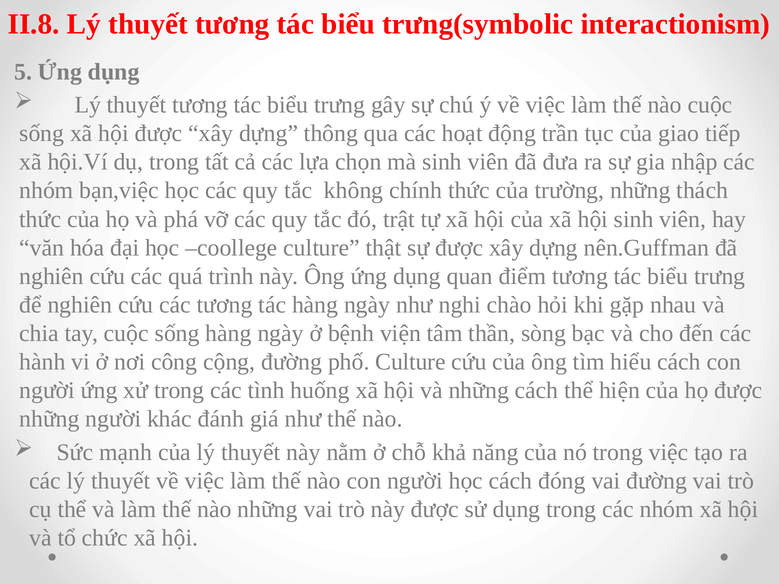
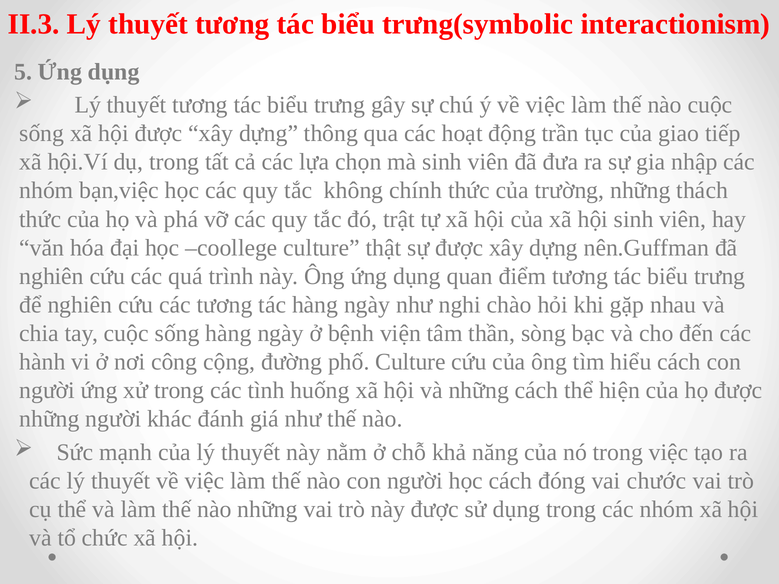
II.8: II.8 -> II.3
vai đường: đường -> chước
